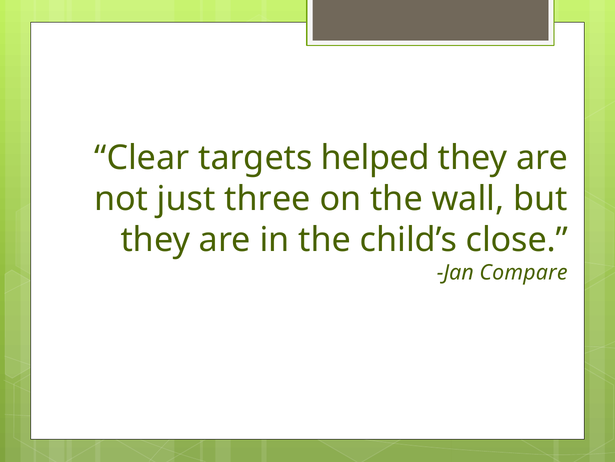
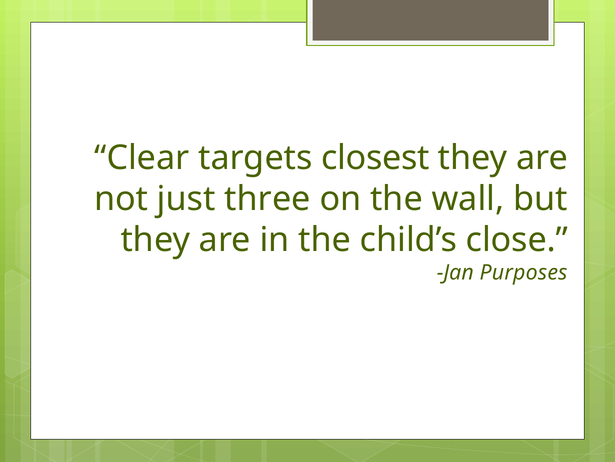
helped: helped -> closest
Compare: Compare -> Purposes
